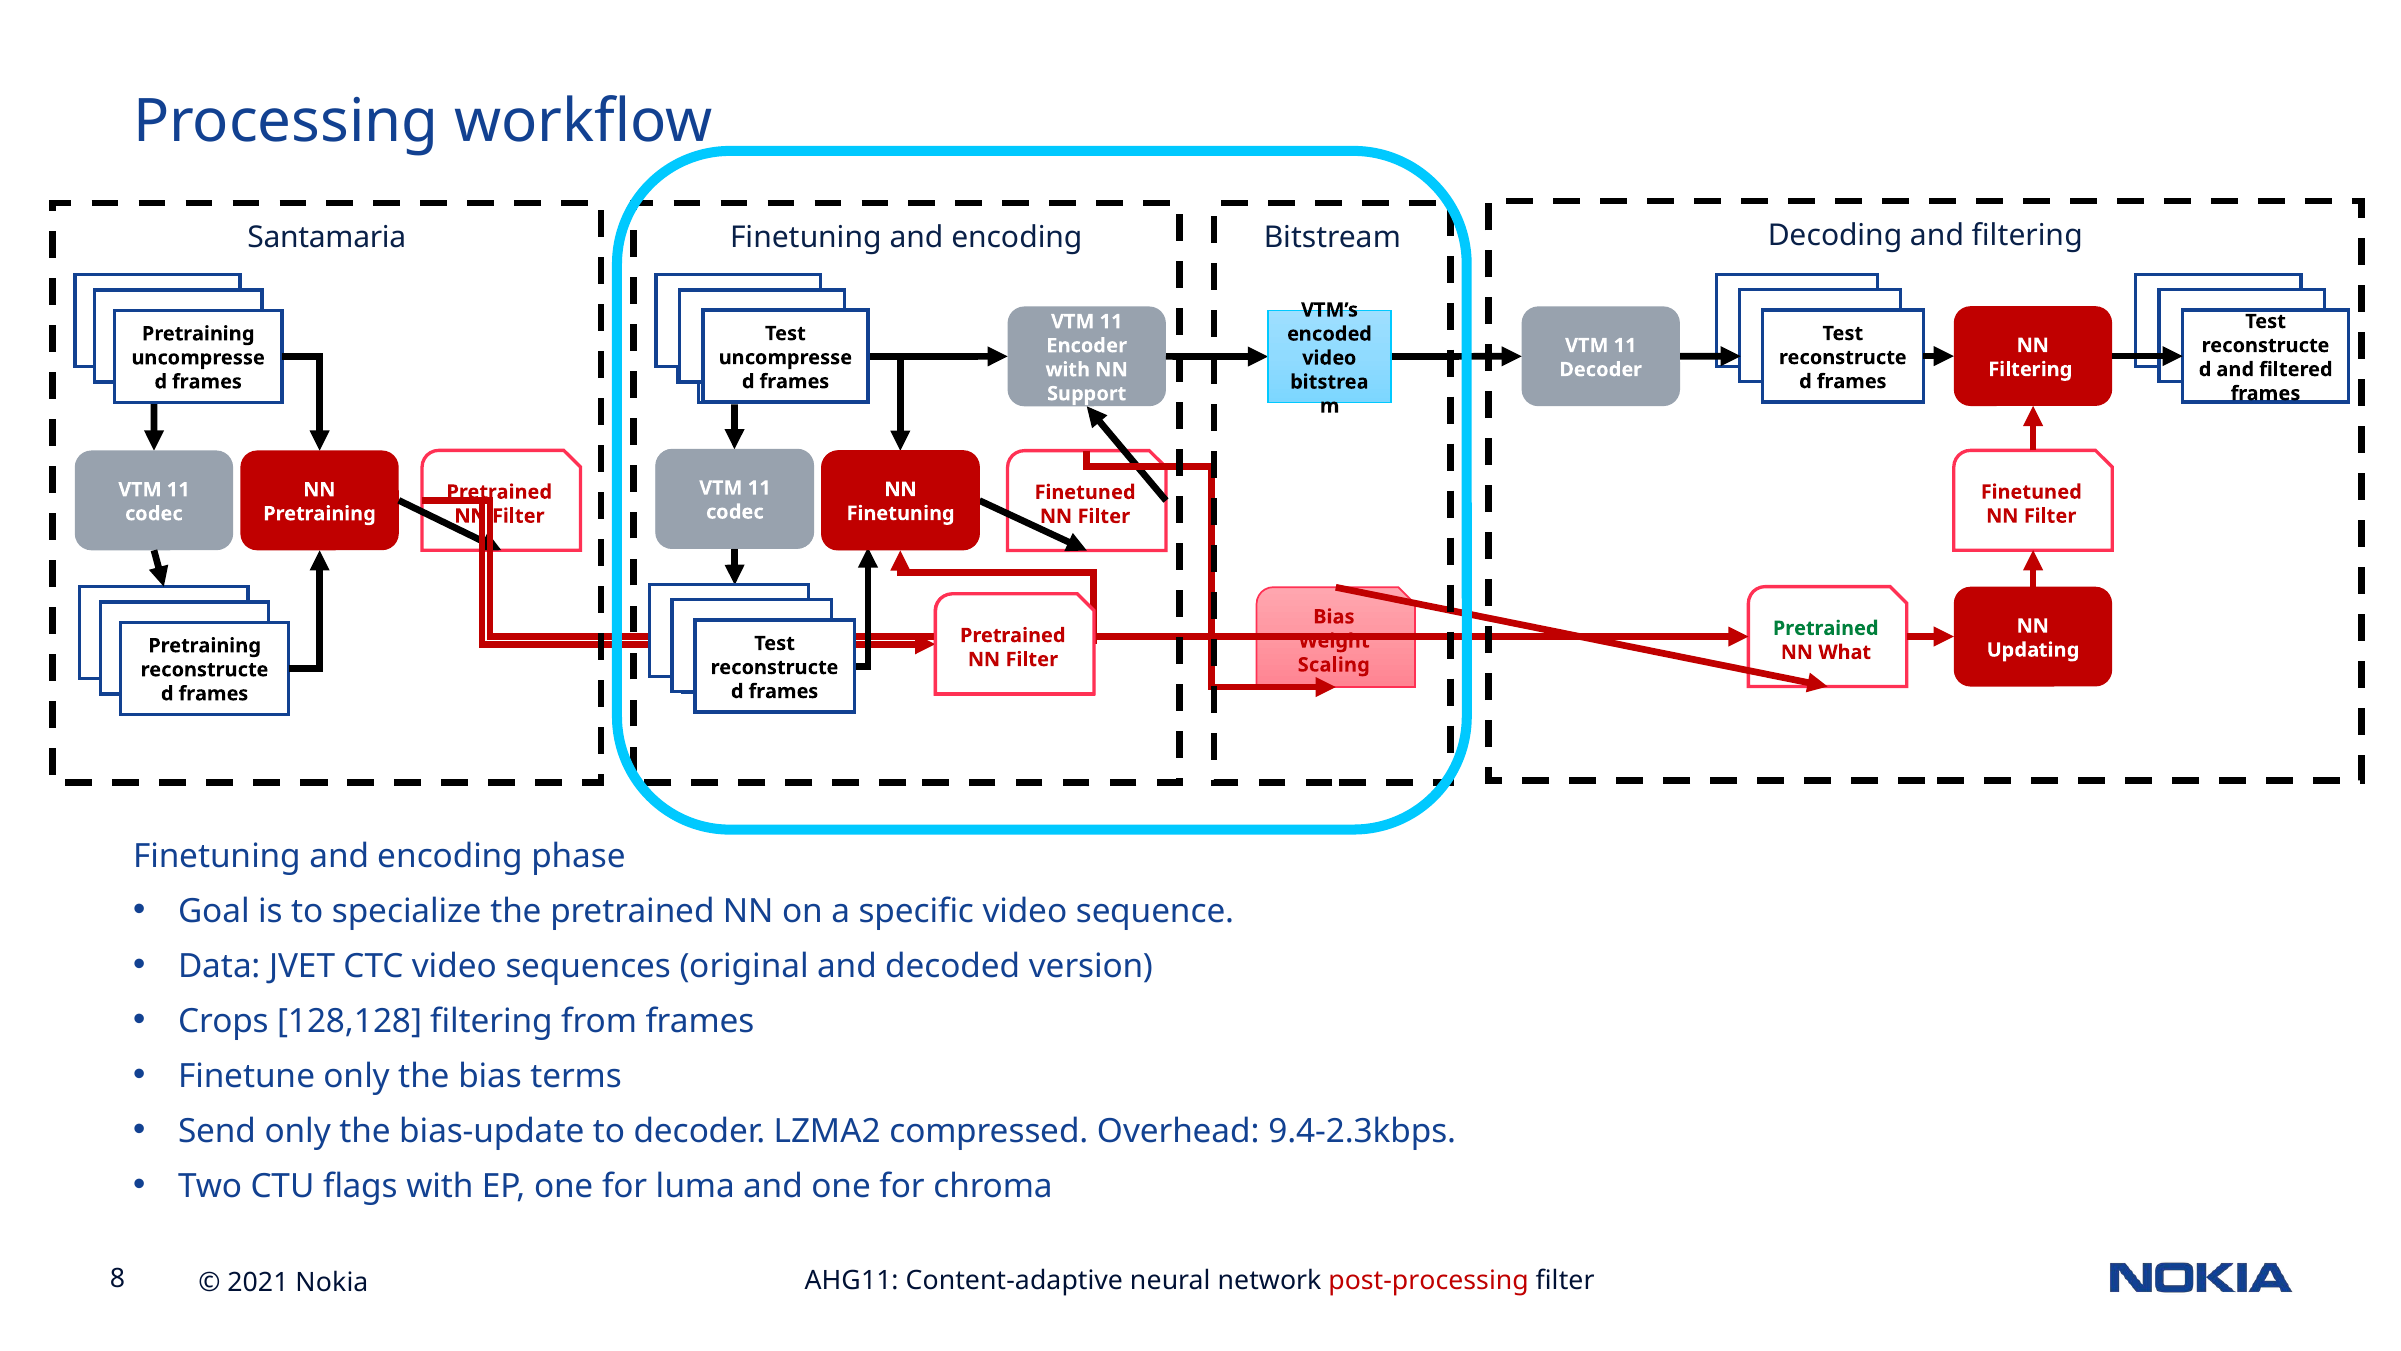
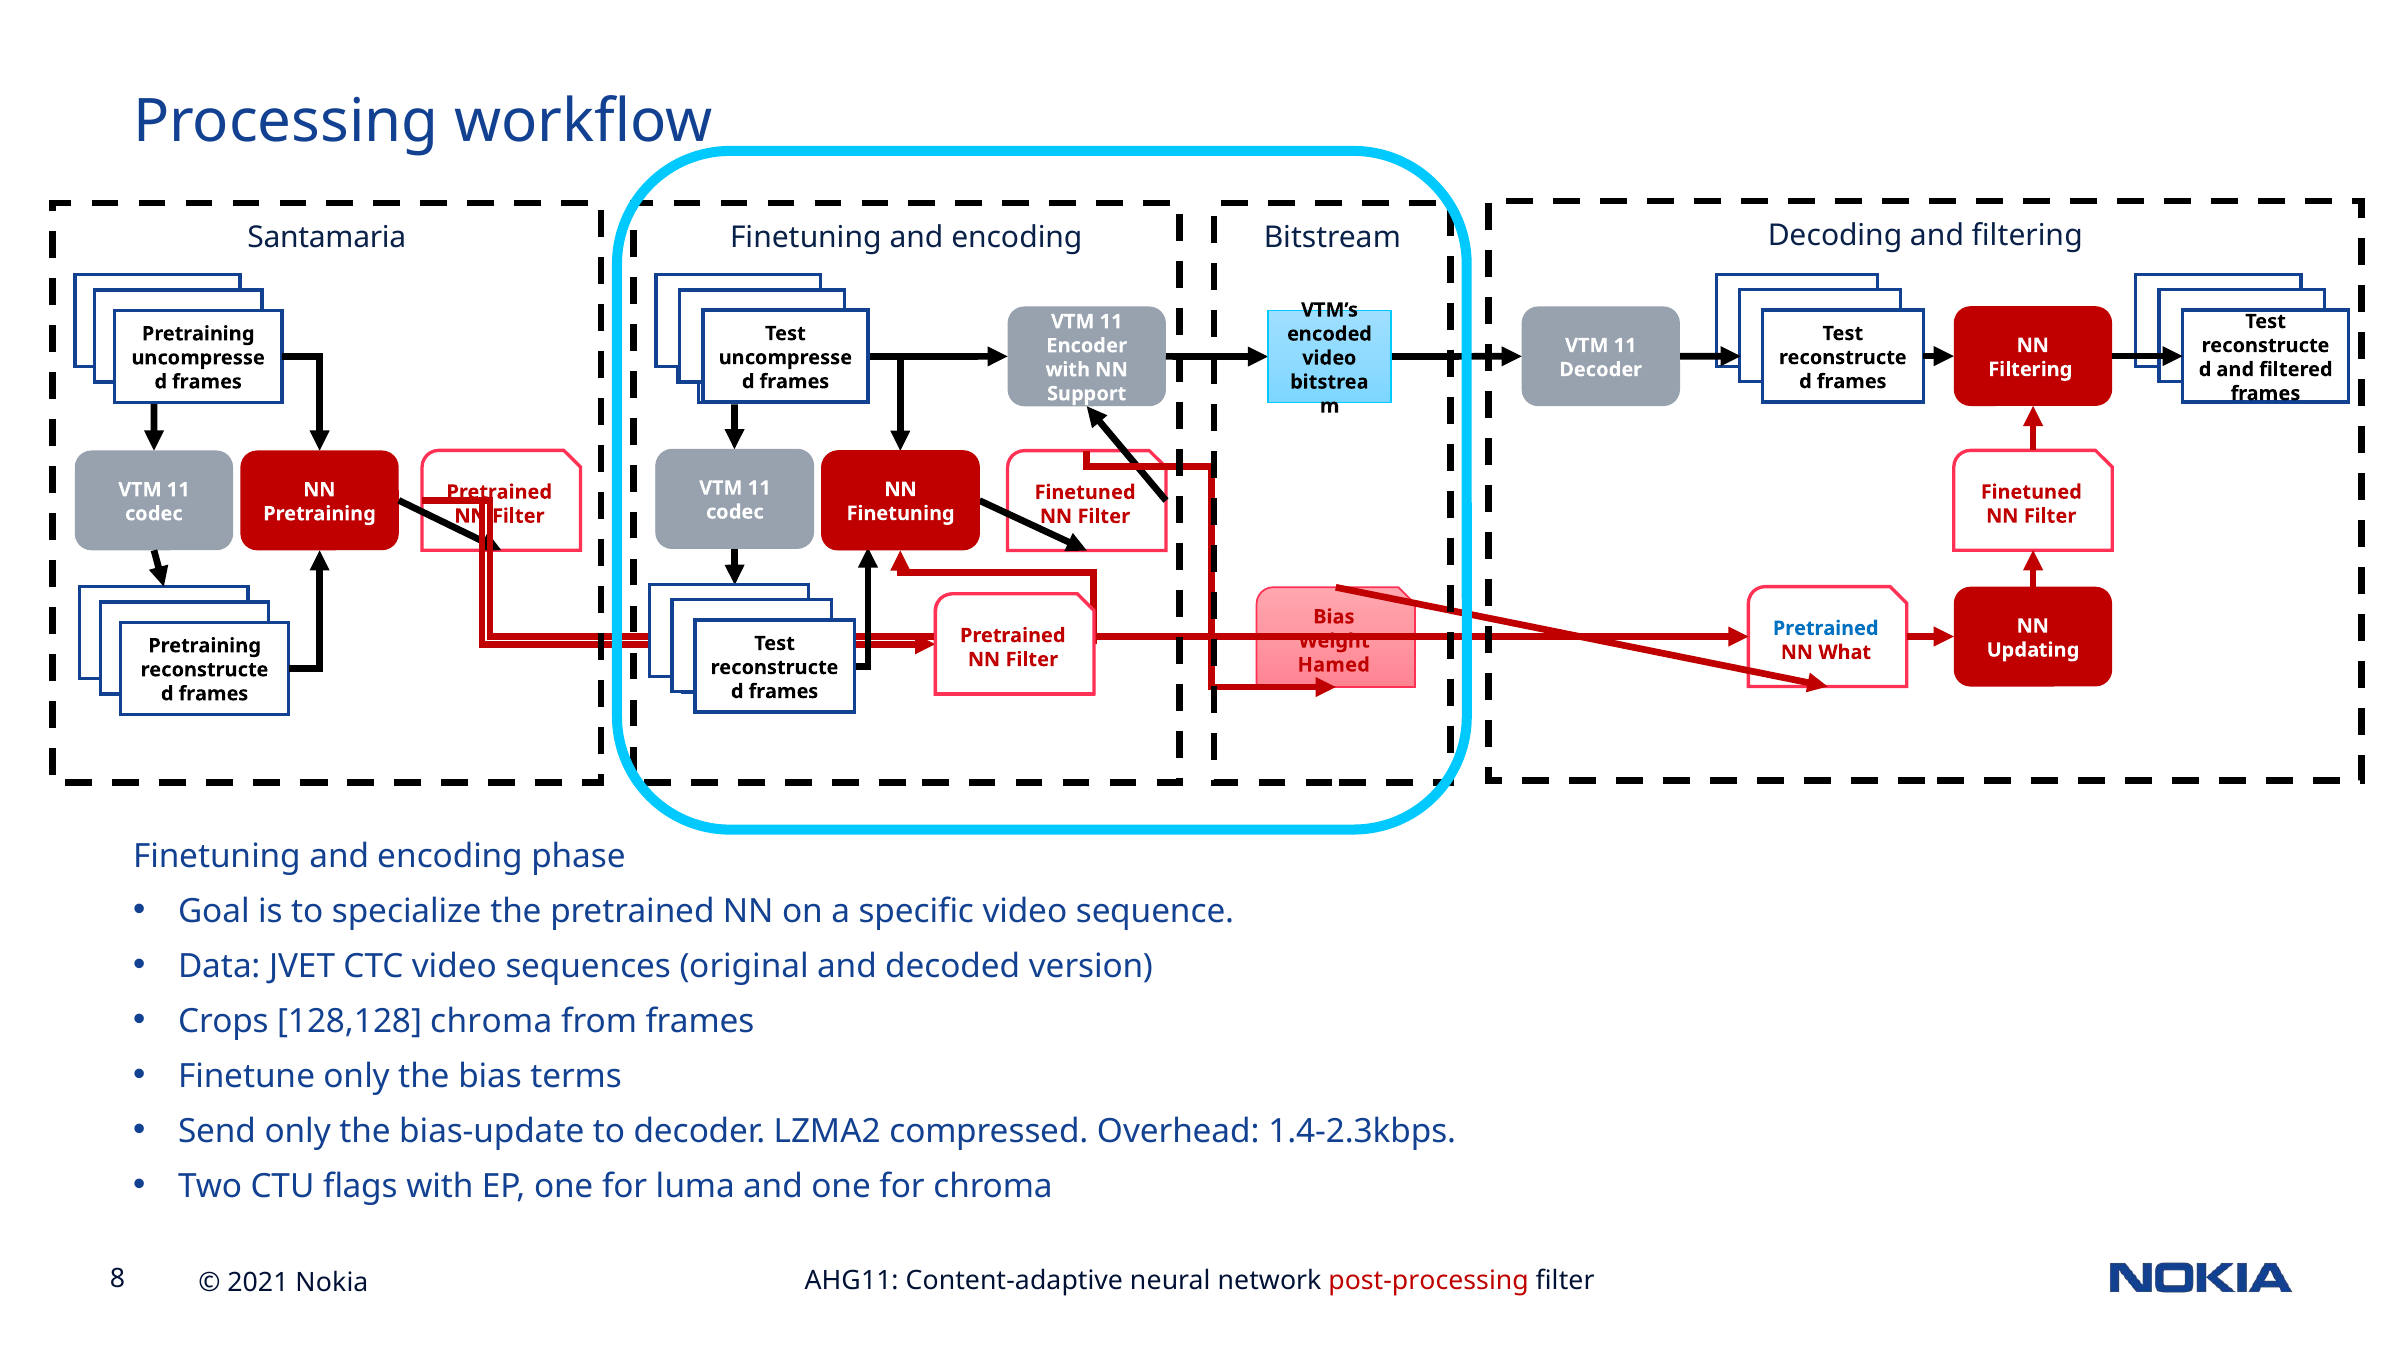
Pretrained at (1826, 628) colour: green -> blue
Scaling: Scaling -> Hamed
128,128 filtering: filtering -> chroma
9.4-2.3kbps: 9.4-2.3kbps -> 1.4-2.3kbps
